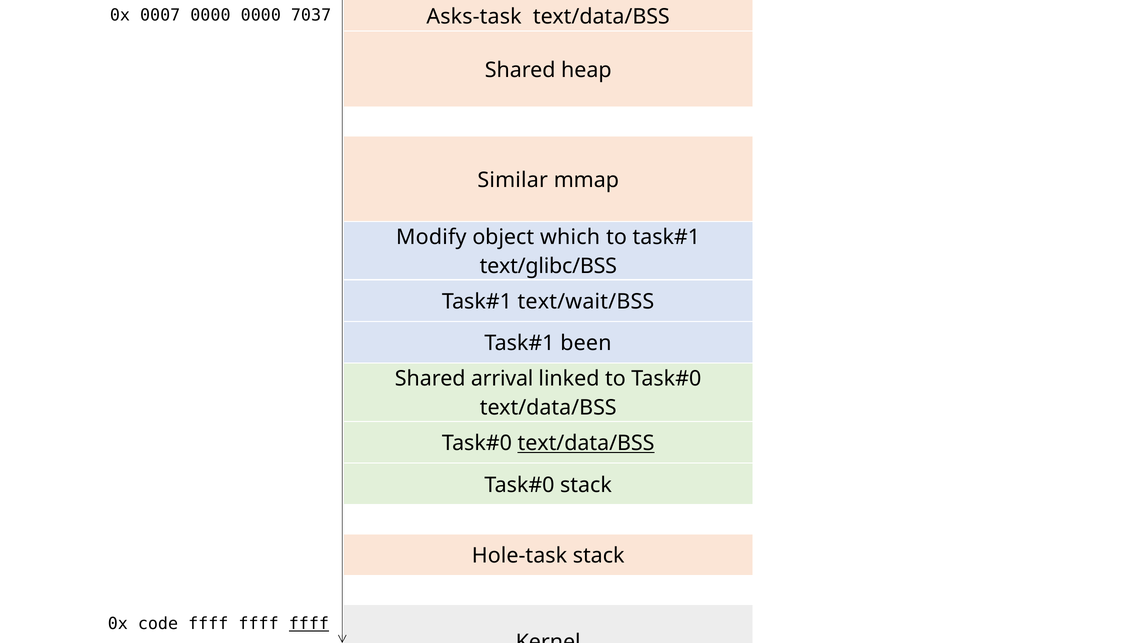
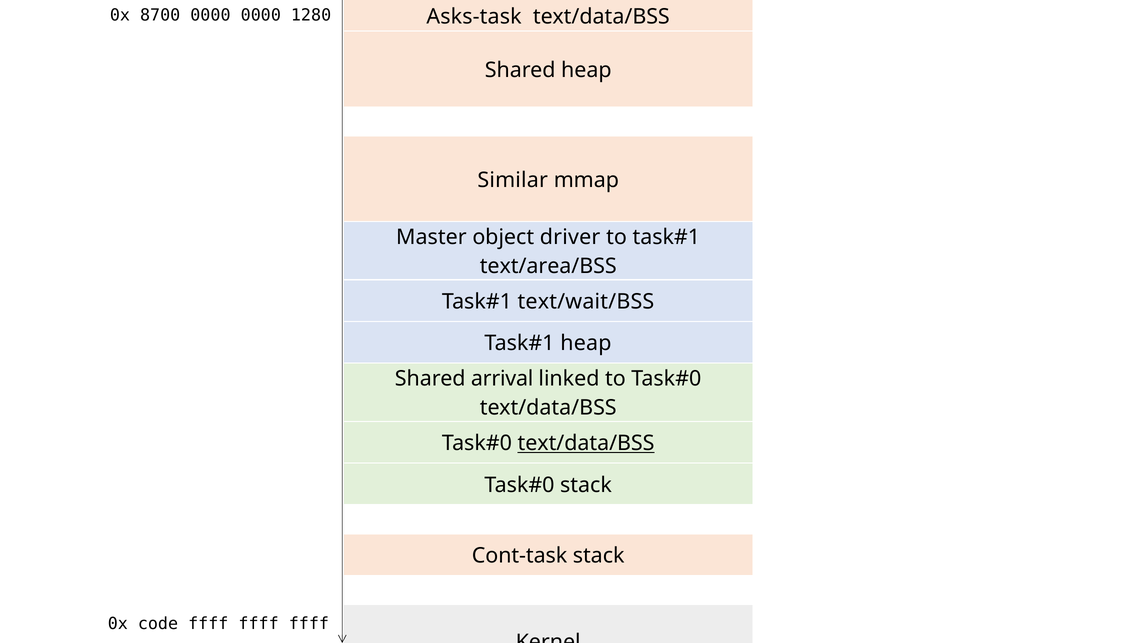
0007: 0007 -> 8700
7037: 7037 -> 1280
Modify: Modify -> Master
which: which -> driver
text/glibc/BSS: text/glibc/BSS -> text/area/BSS
been at (586, 344): been -> heap
Hole-task: Hole-task -> Cont-task
ffff at (309, 624) underline: present -> none
